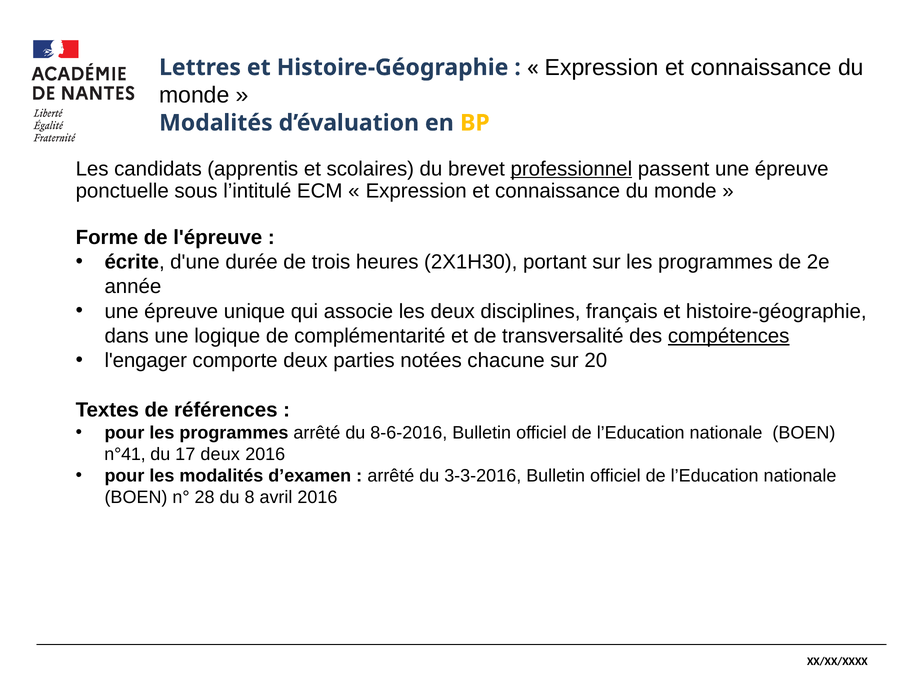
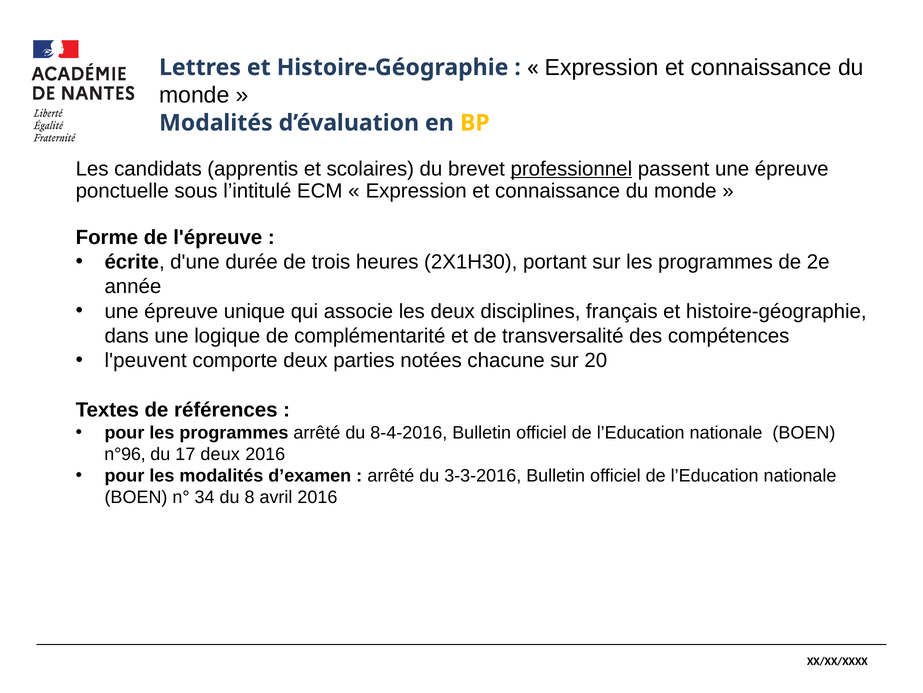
compétences underline: present -> none
l'engager: l'engager -> l'peuvent
8-6-2016: 8-6-2016 -> 8-4-2016
n°41: n°41 -> n°96
28: 28 -> 34
